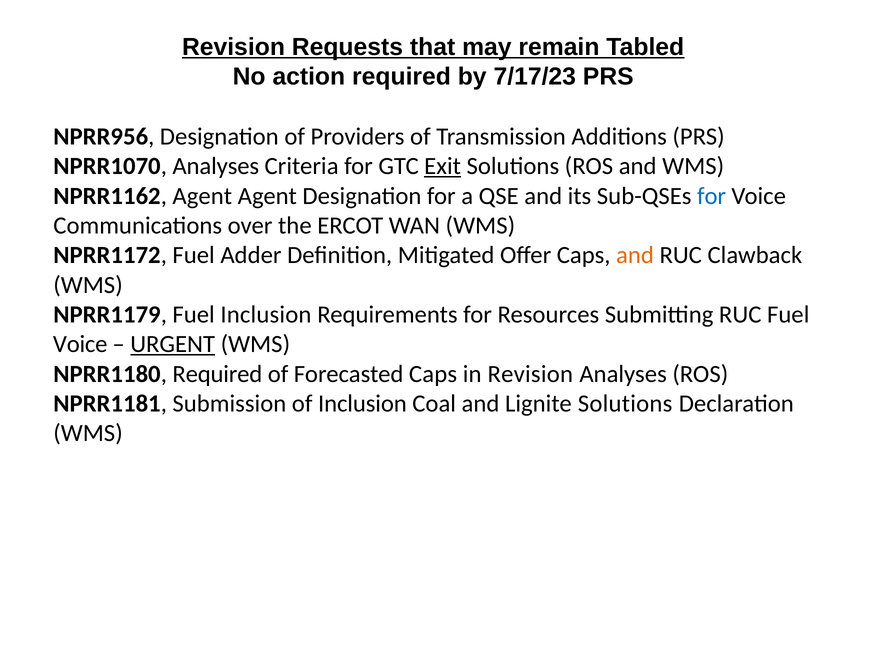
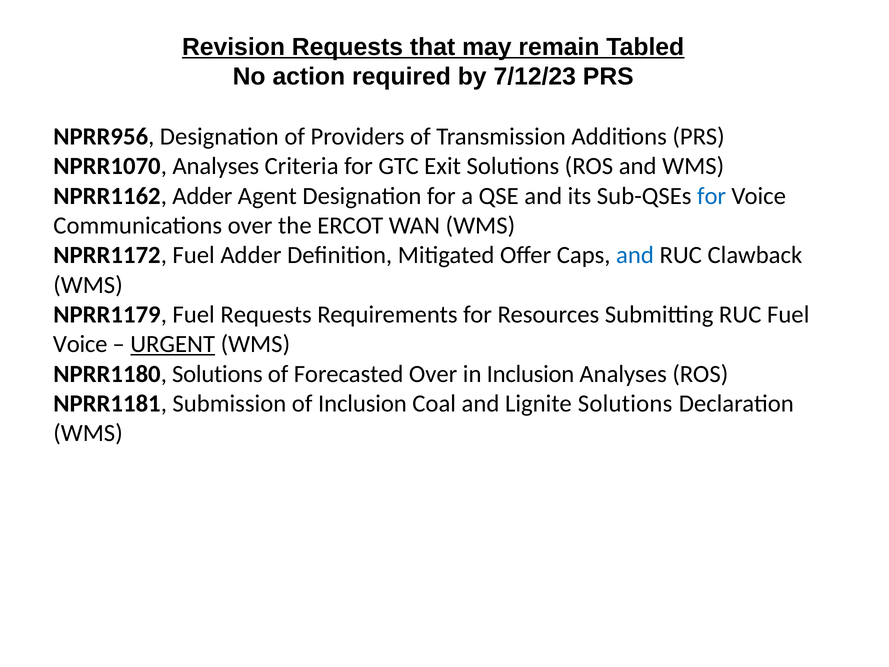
7/17/23: 7/17/23 -> 7/12/23
Exit underline: present -> none
NPRR1162 Agent: Agent -> Adder
and at (635, 255) colour: orange -> blue
Fuel Inclusion: Inclusion -> Requests
NPRR1180 Required: Required -> Solutions
Forecasted Caps: Caps -> Over
in Revision: Revision -> Inclusion
